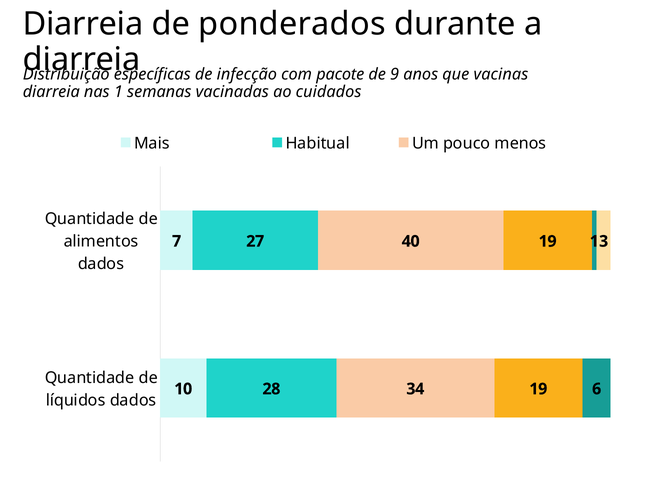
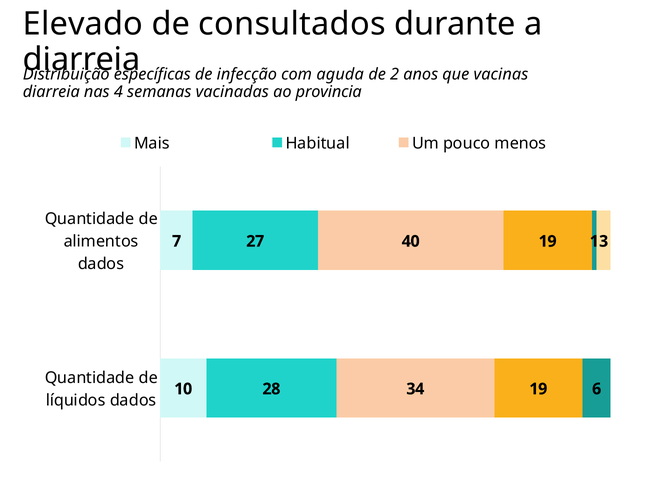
Diarreia at (83, 24): Diarreia -> Elevado
ponderados: ponderados -> consultados
pacote: pacote -> aguda
9: 9 -> 2
1: 1 -> 4
cuidados: cuidados -> provincia
